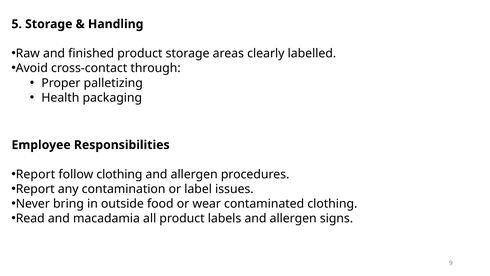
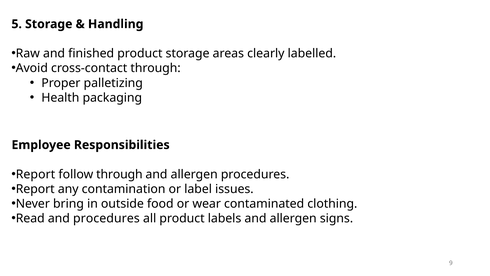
follow clothing: clothing -> through
and macadamia: macadamia -> procedures
